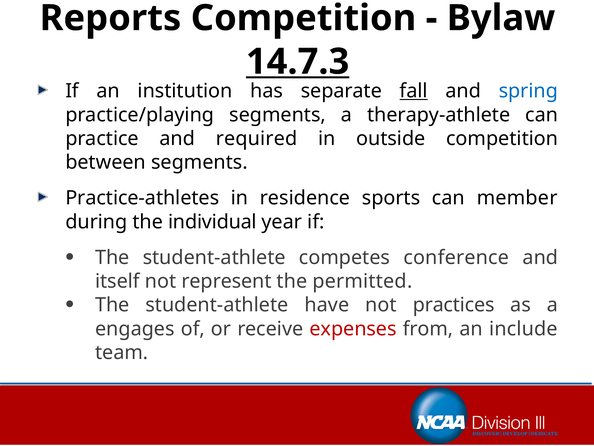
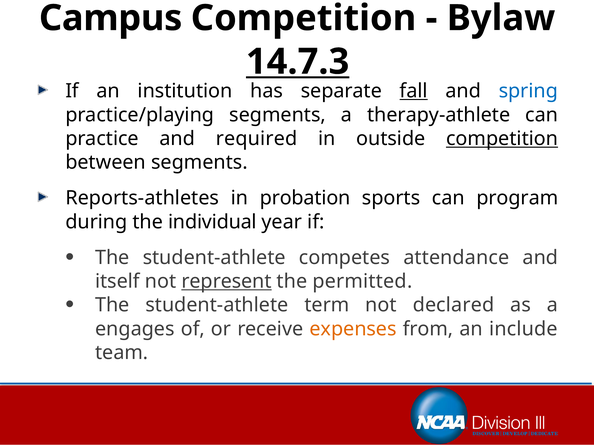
Reports: Reports -> Campus
competition at (502, 138) underline: none -> present
Practice-athletes: Practice-athletes -> Reports-athletes
residence: residence -> probation
member: member -> program
conference: conference -> attendance
represent underline: none -> present
have: have -> term
practices: practices -> declared
expenses colour: red -> orange
